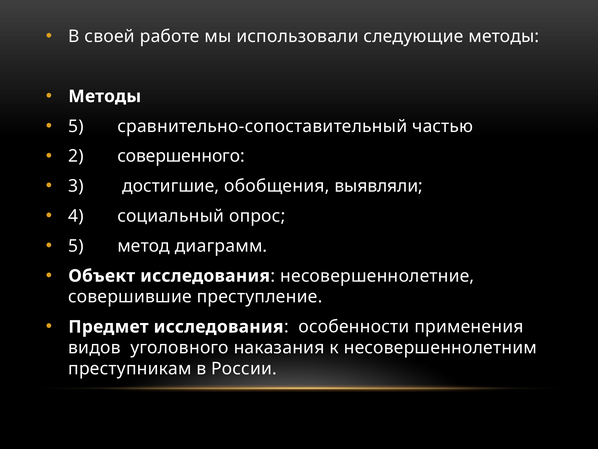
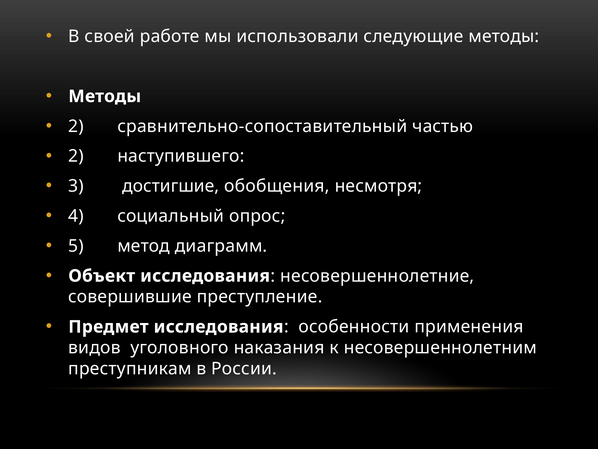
5 at (76, 126): 5 -> 2
совершенного: совершенного -> наступившего
выявляли: выявляли -> несмотря
